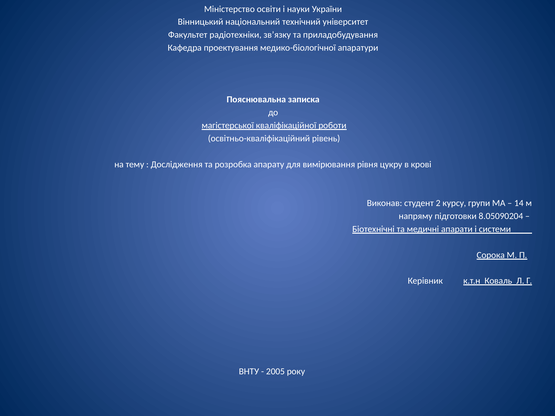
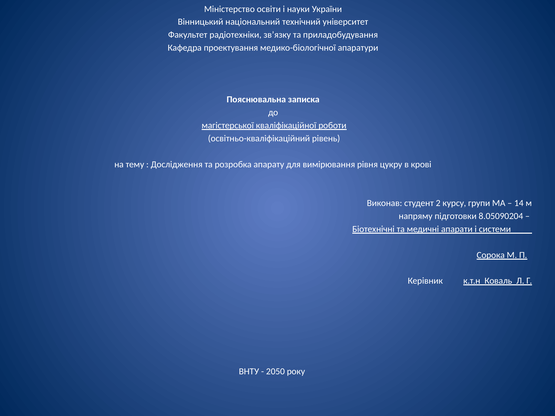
2005: 2005 -> 2050
